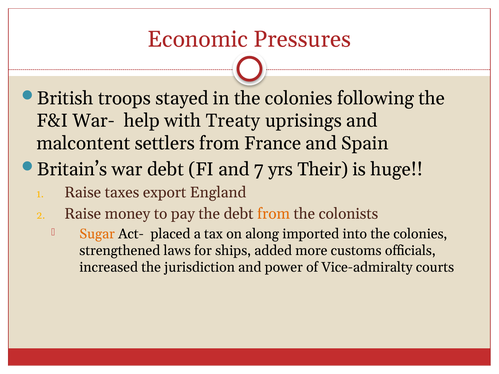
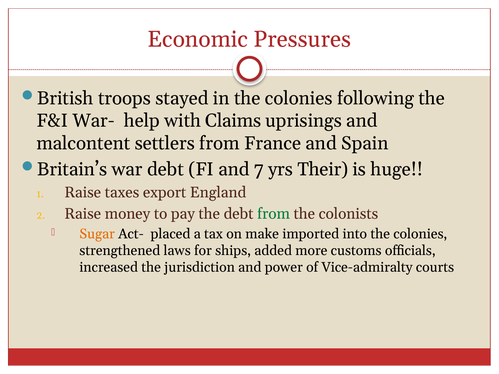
Treaty: Treaty -> Claims
from at (274, 214) colour: orange -> green
along: along -> make
